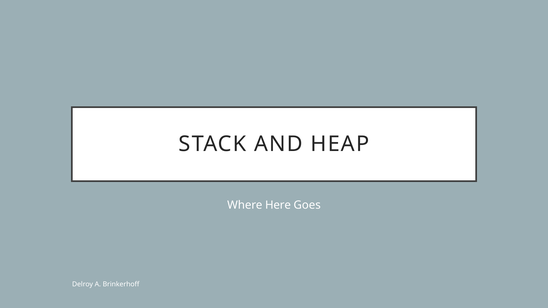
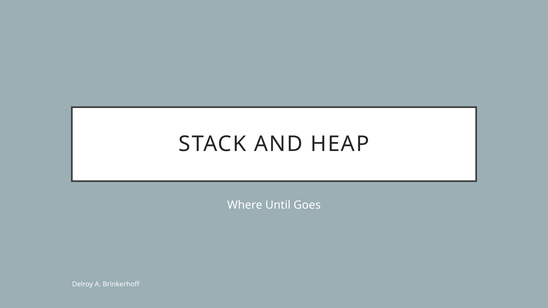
Here: Here -> Until
